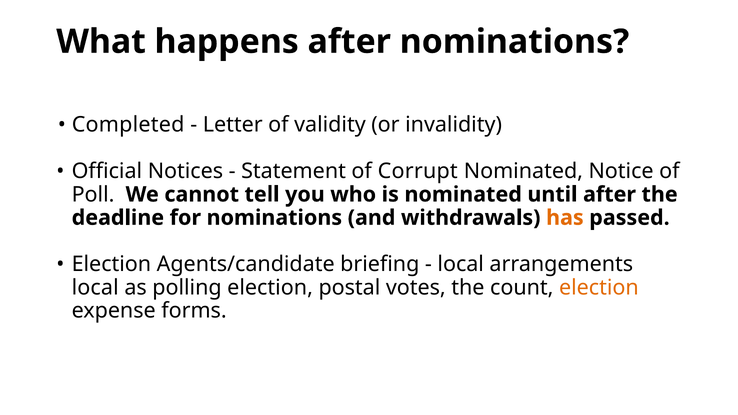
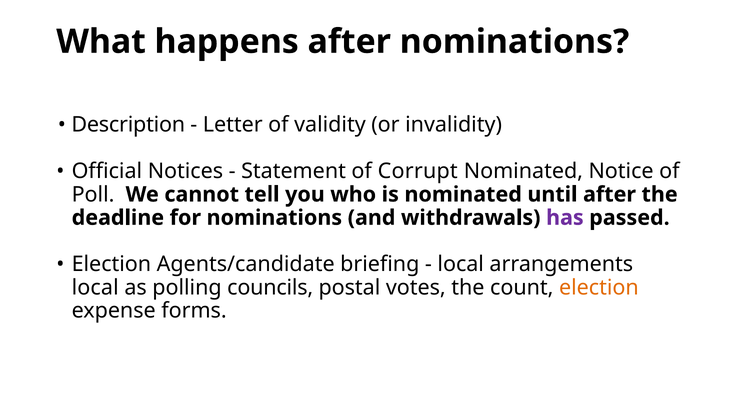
Completed: Completed -> Description
has colour: orange -> purple
polling election: election -> councils
